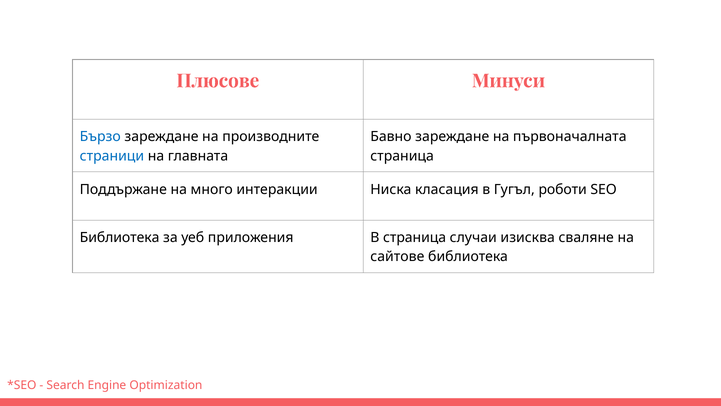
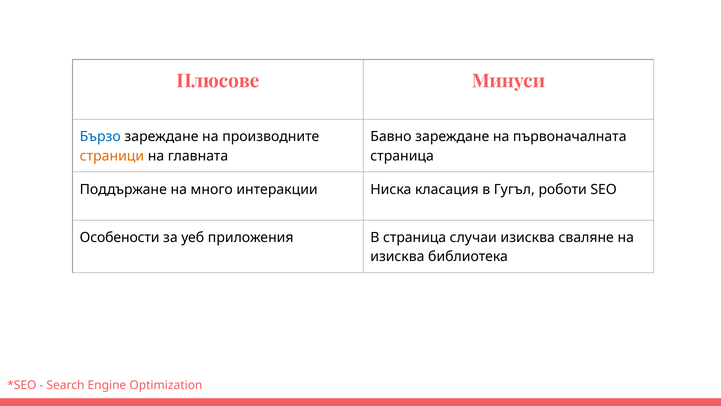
страници colour: blue -> orange
Библиотека at (120, 237): Библиотека -> Особености
сайтове at (397, 257): сайтове -> изисква
